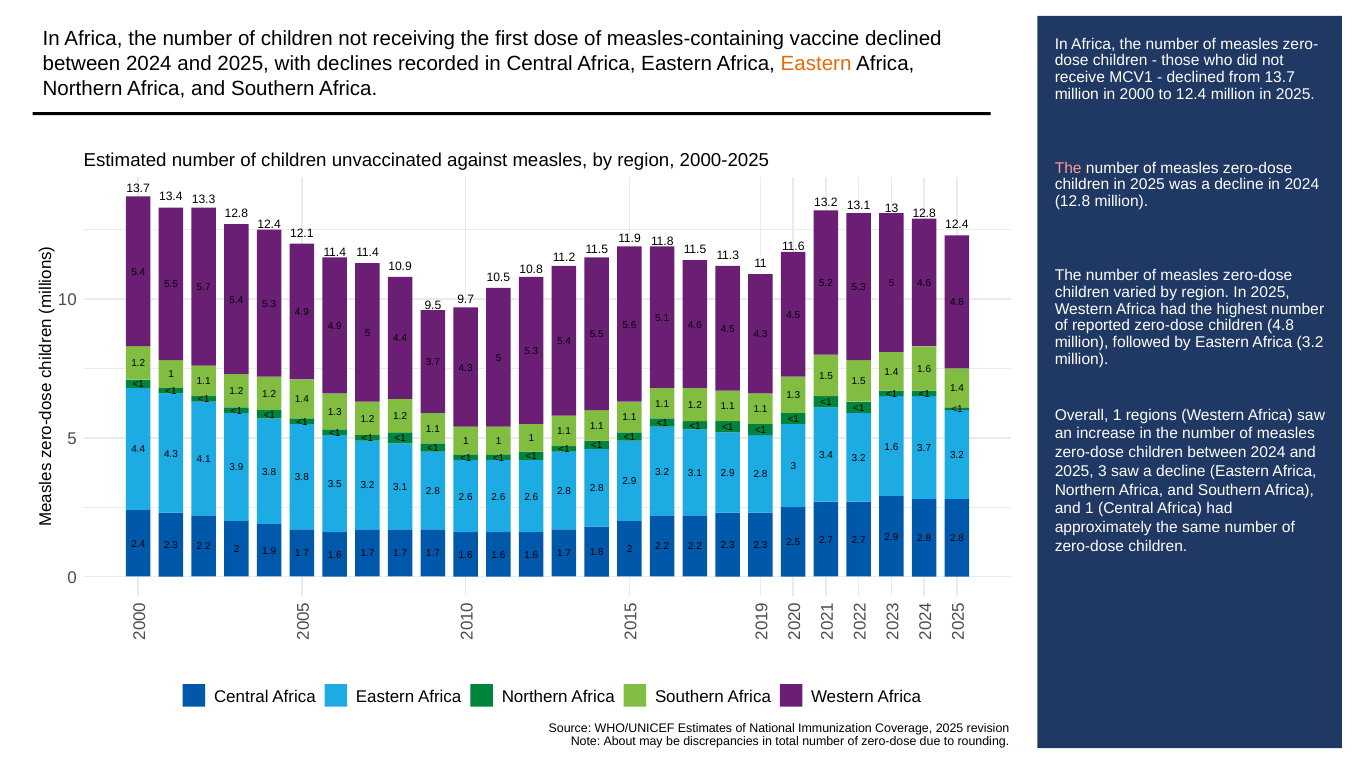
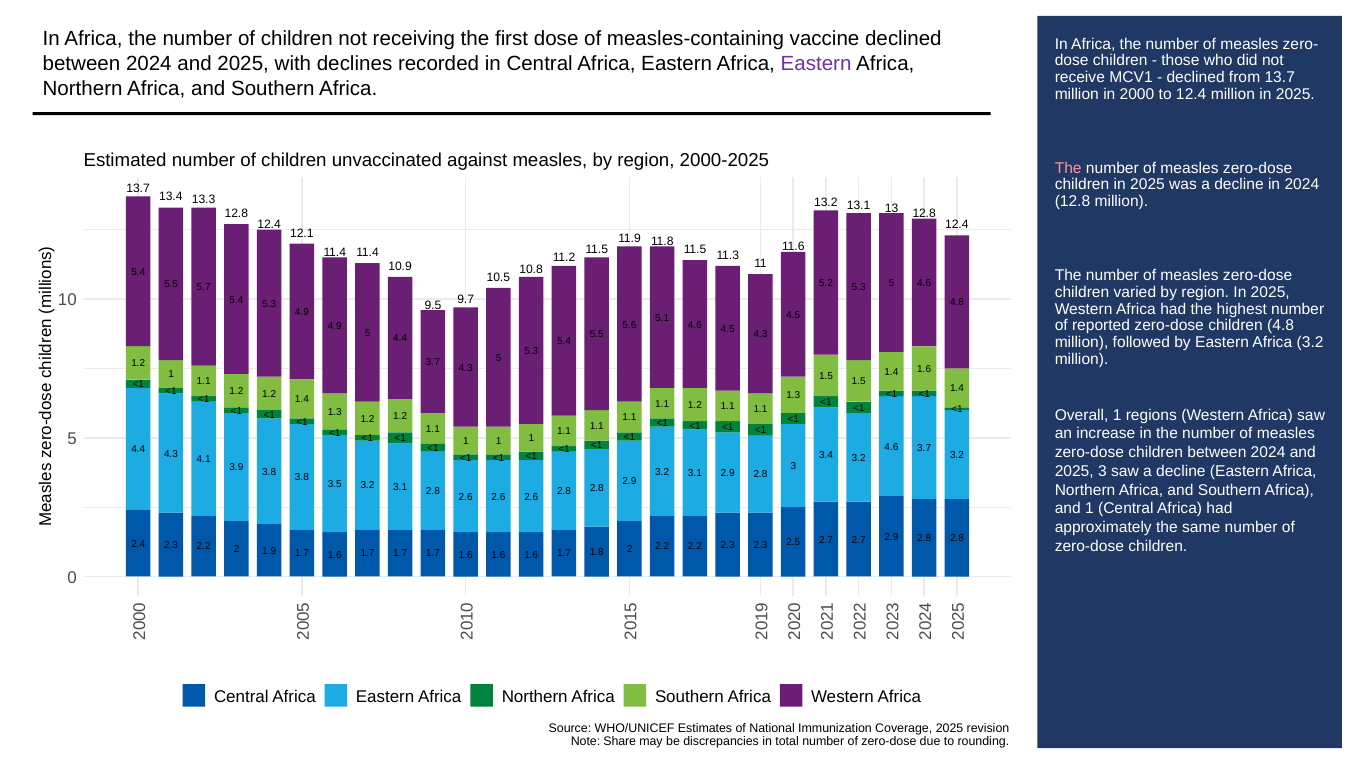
Eastern at (816, 64) colour: orange -> purple
1.6 at (891, 447): 1.6 -> 4.6
About: About -> Share
